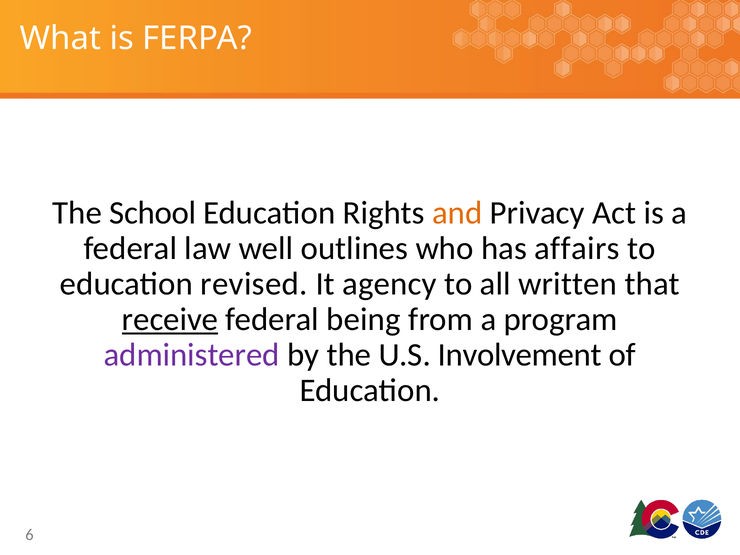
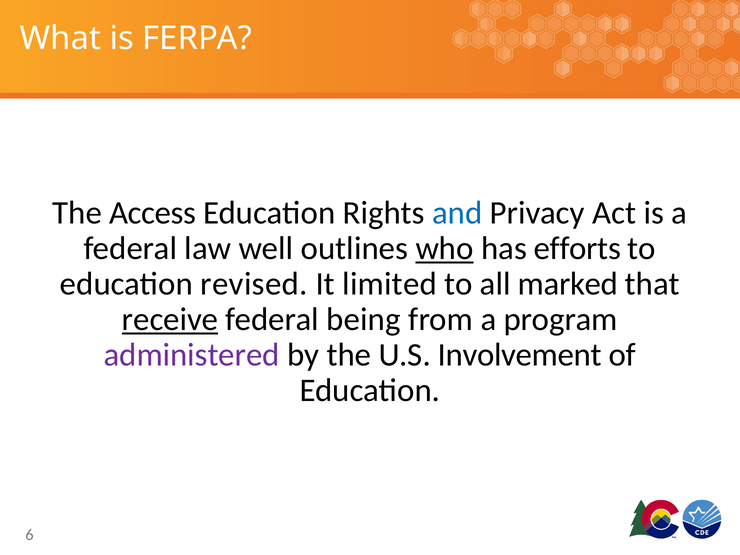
School: School -> Access
and colour: orange -> blue
who underline: none -> present
affairs: affairs -> efforts
agency: agency -> limited
written: written -> marked
